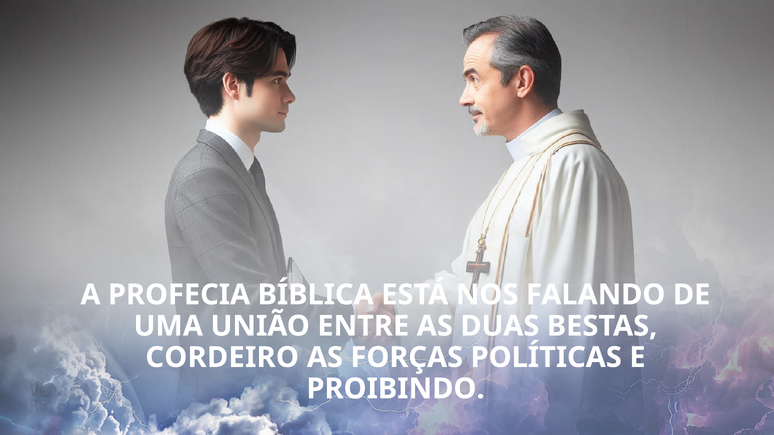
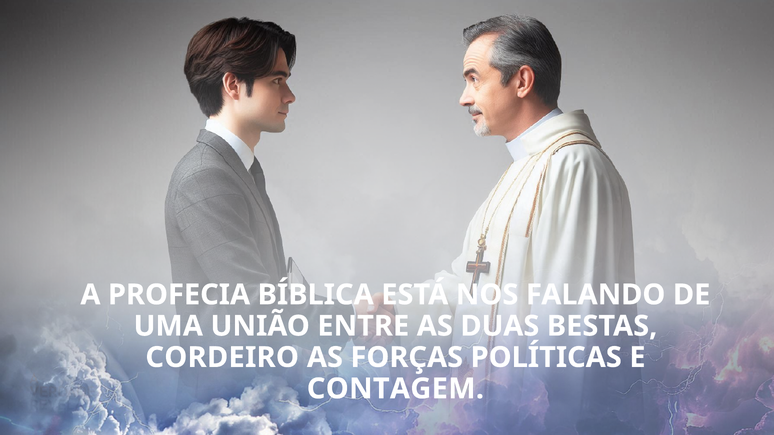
PROIBINDO: PROIBINDO -> CONTAGEM
